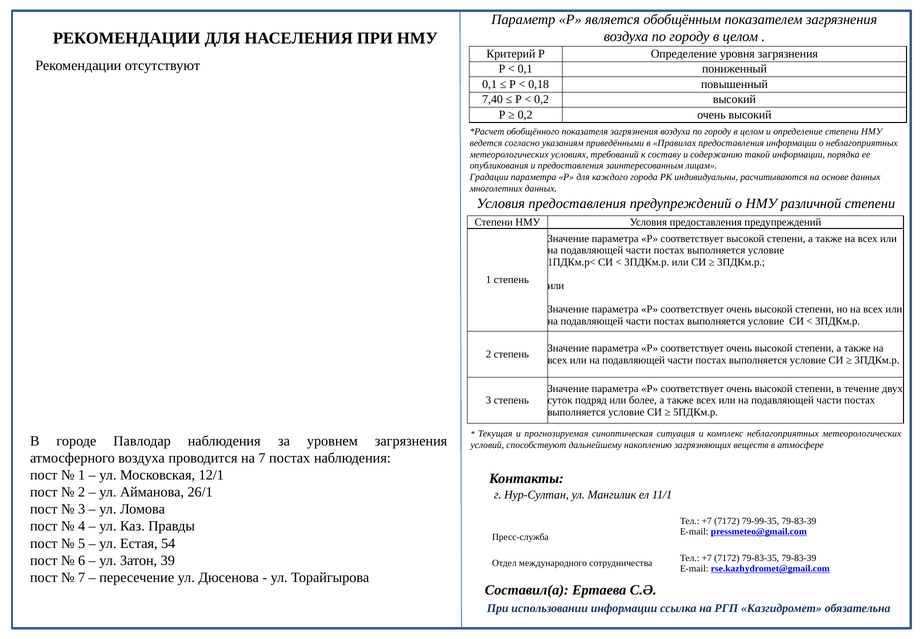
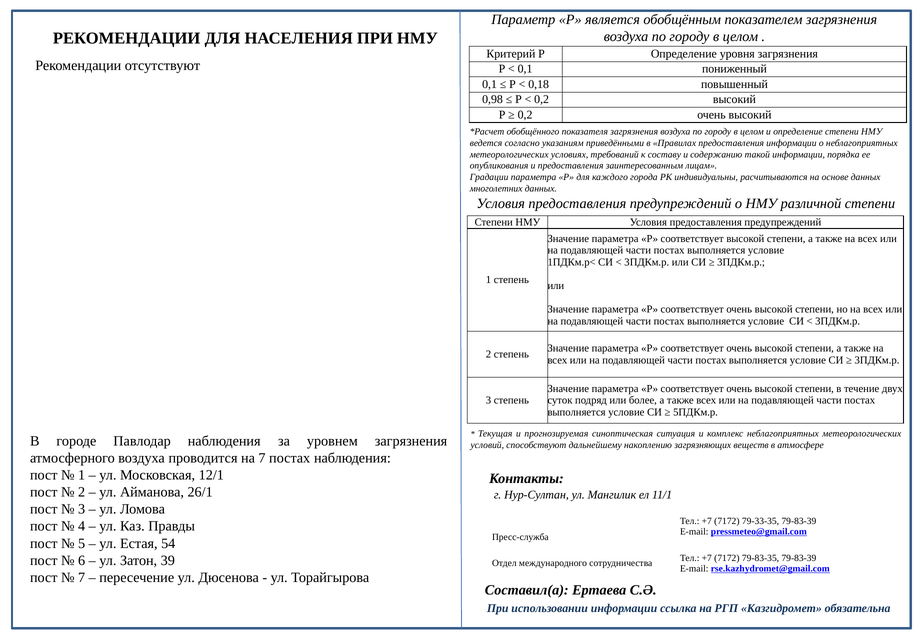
7,40: 7,40 -> 0,98
79-99-35: 79-99-35 -> 79-33-35
